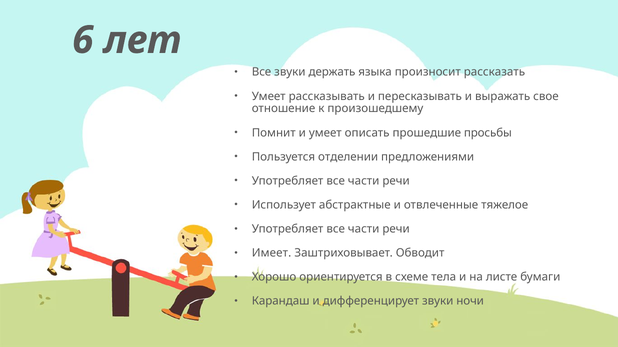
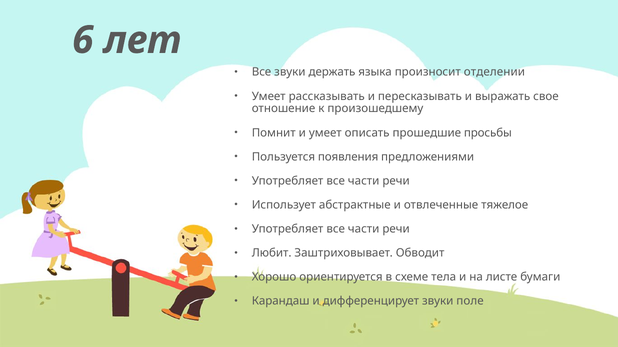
рассказать: рассказать -> отделении
отделении: отделении -> появления
Имеет: Имеет -> Любит
ночи: ночи -> поле
